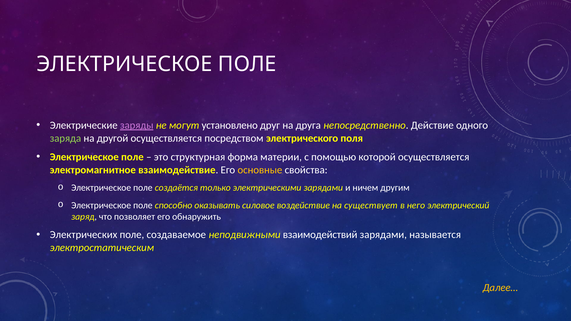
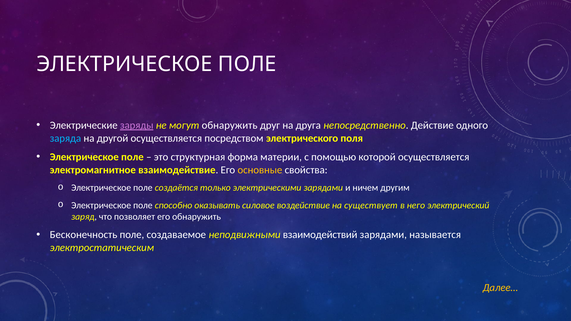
могут установлено: установлено -> обнаружить
заряда colour: light green -> light blue
Электрических: Электрических -> Бесконечность
